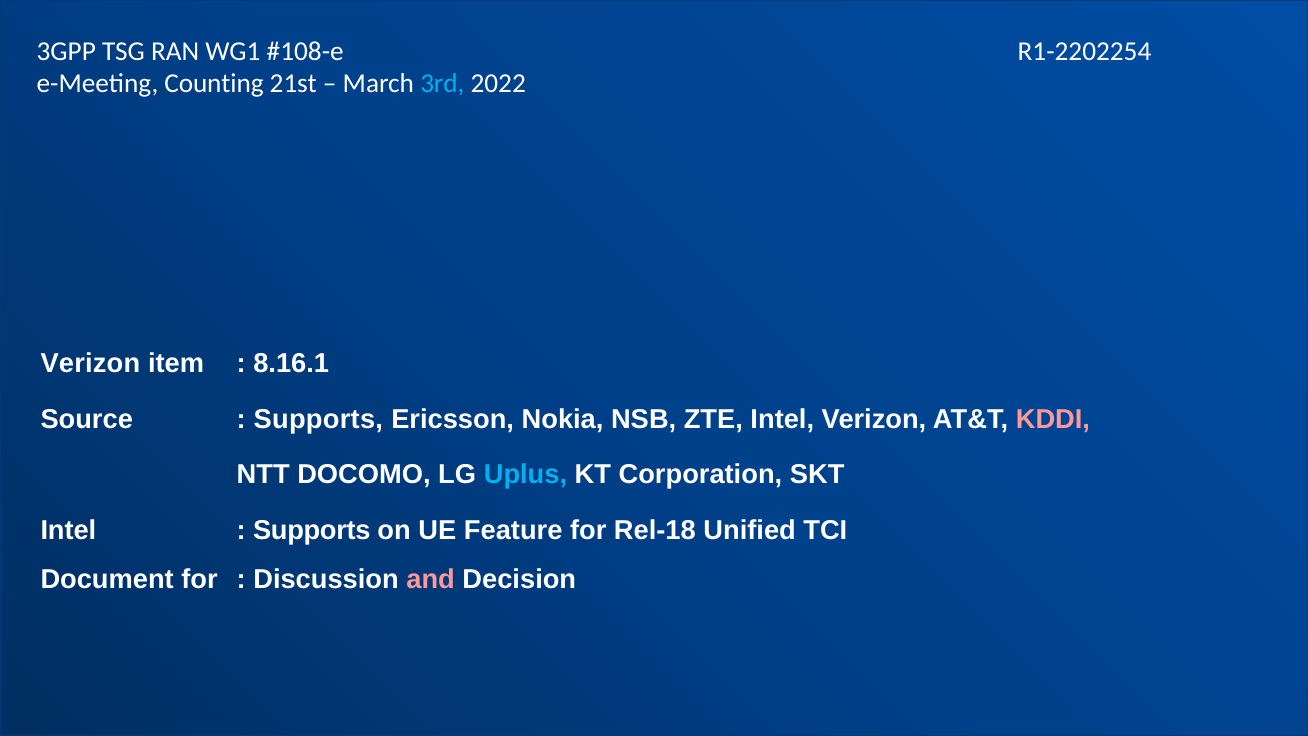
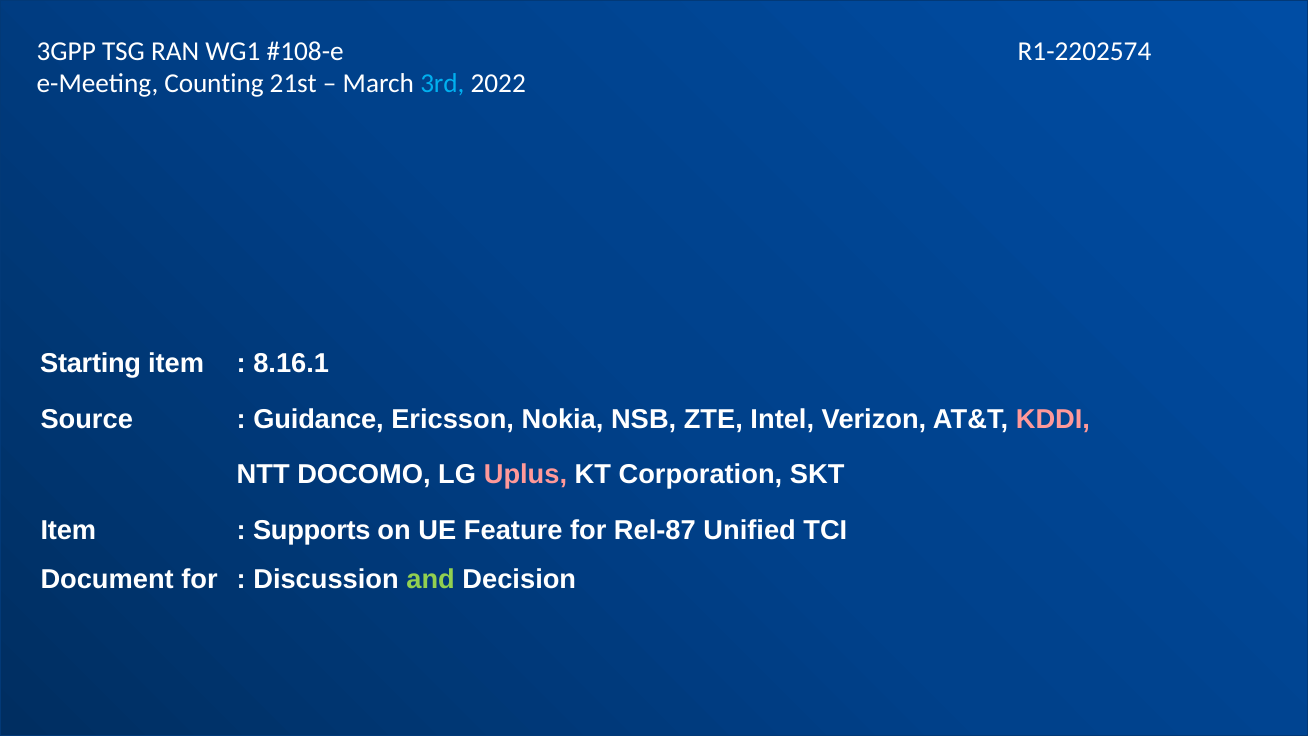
R1-2202254: R1-2202254 -> R1-2202574
Verizon at (90, 363): Verizon -> Starting
Supports at (318, 419): Supports -> Guidance
Uplus colour: light blue -> pink
Intel at (68, 530): Intel -> Item
Rel-18: Rel-18 -> Rel-87
and colour: pink -> light green
